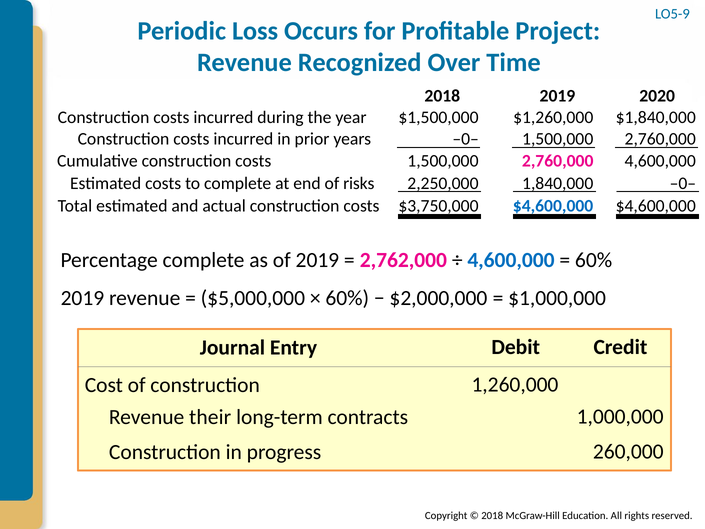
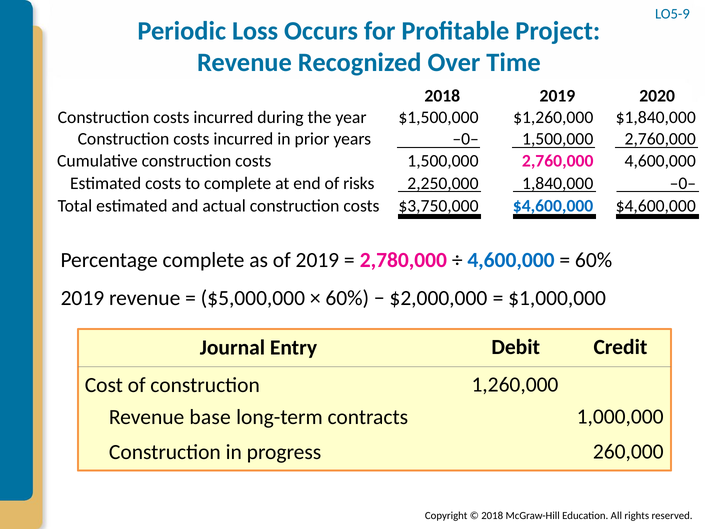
2,762,000: 2,762,000 -> 2,780,000
their: their -> base
